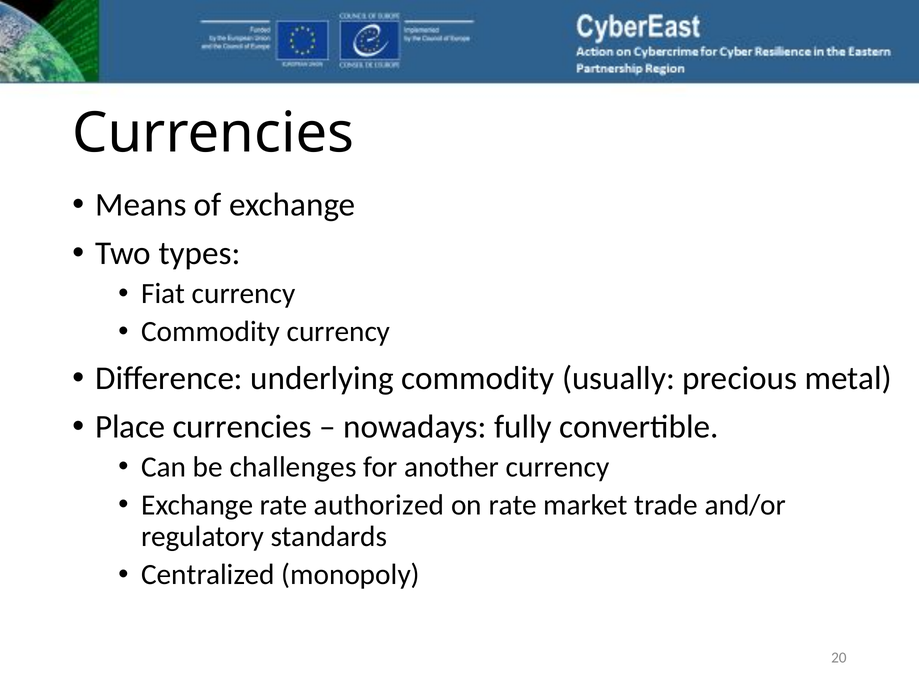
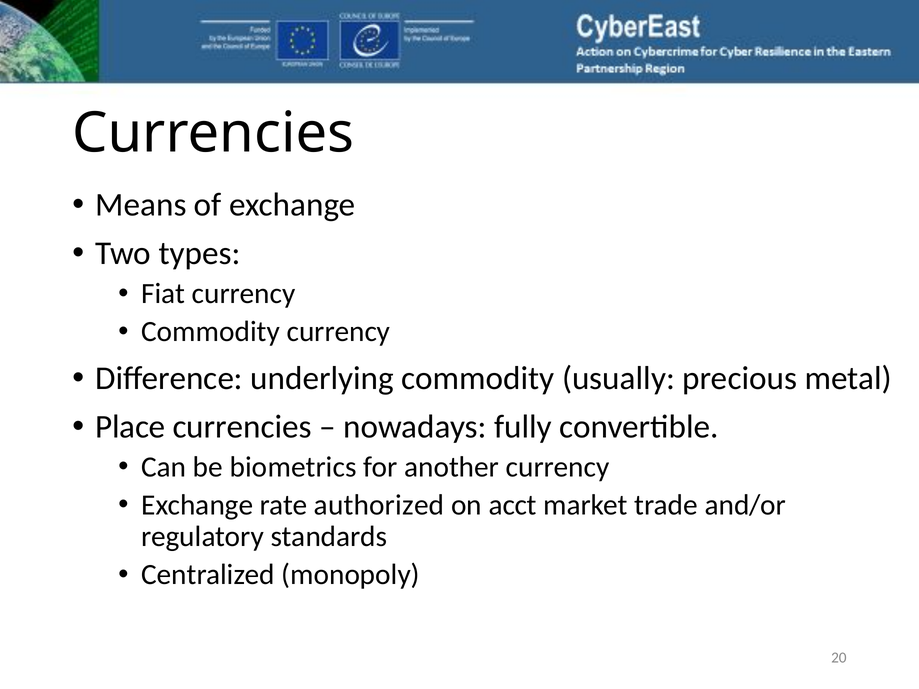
challenges: challenges -> biometrics
on rate: rate -> acct
